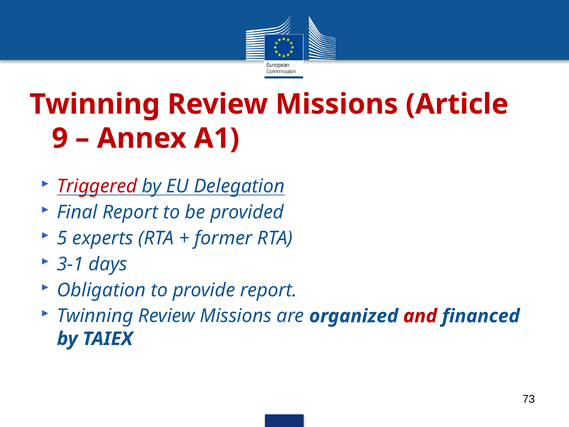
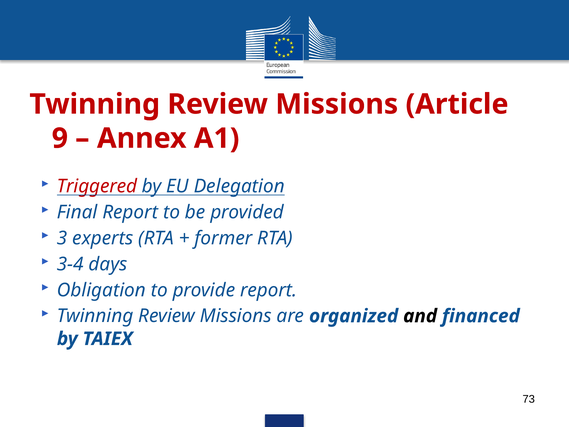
5: 5 -> 3
3-1: 3-1 -> 3-4
and colour: red -> black
